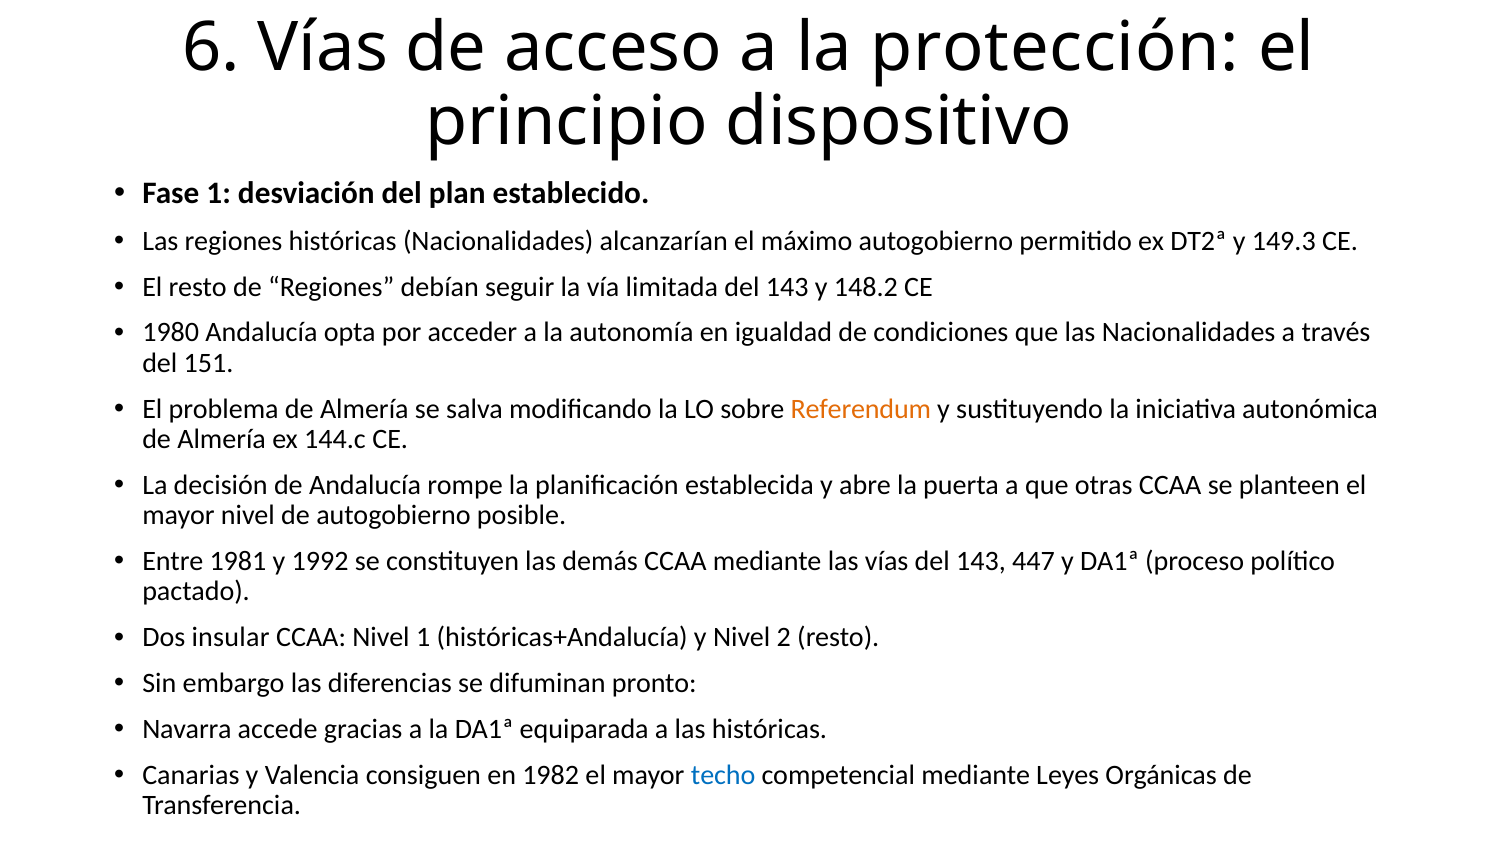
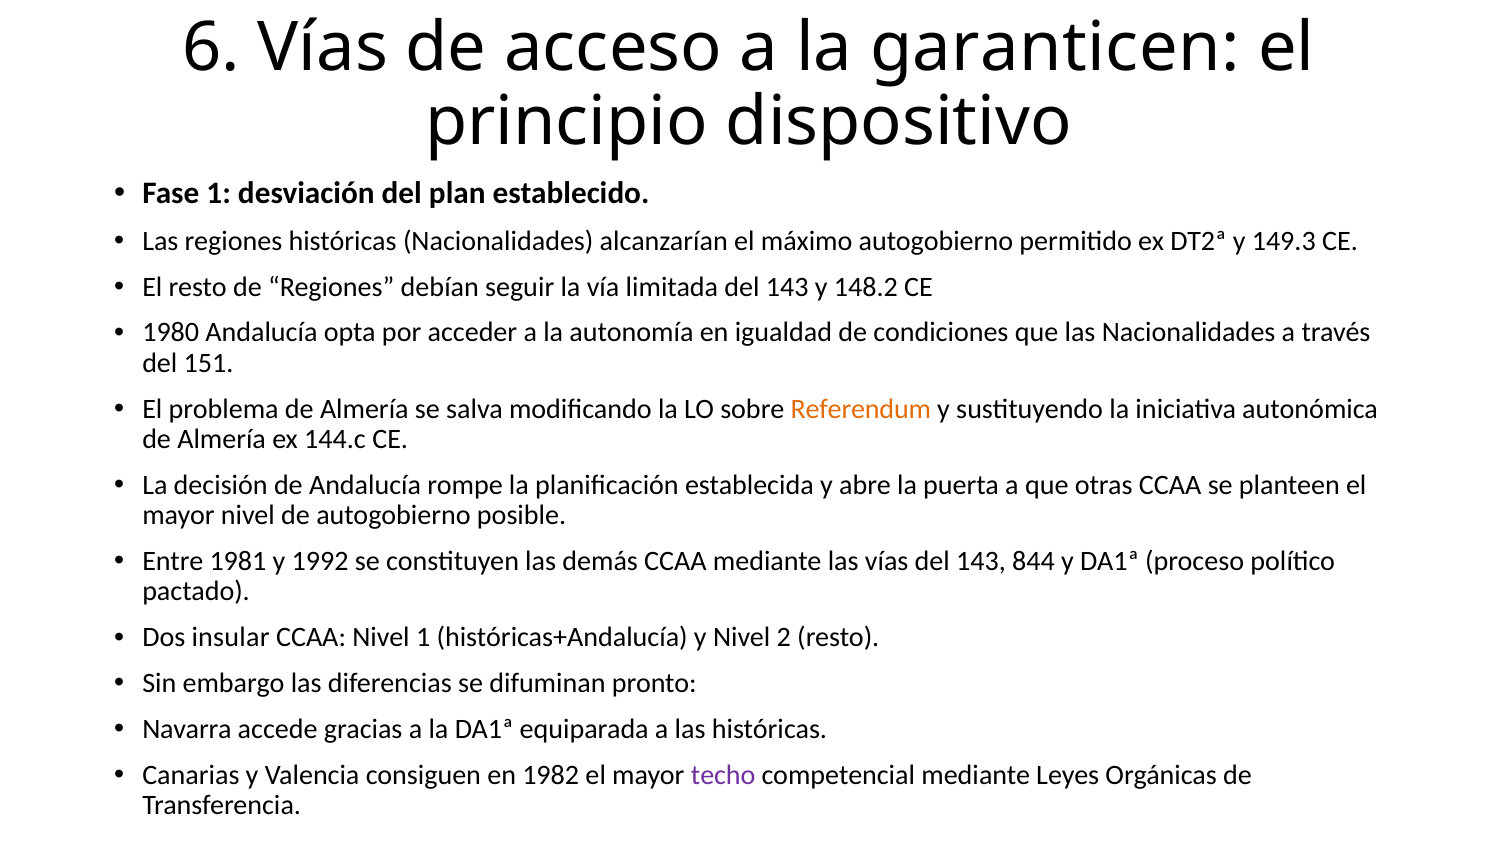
protección: protección -> garanticen
447: 447 -> 844
techo colour: blue -> purple
